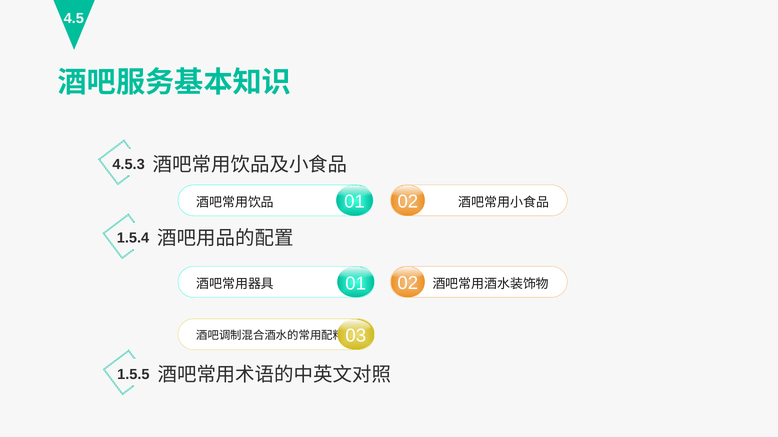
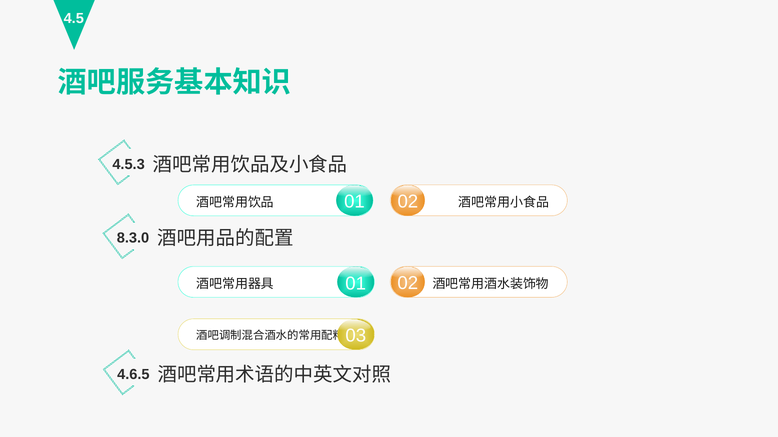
1.5.4: 1.5.4 -> 8.3.0
1.5.5: 1.5.5 -> 4.6.5
